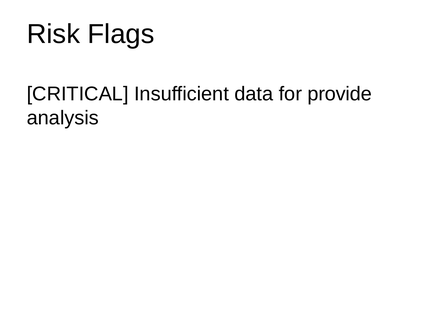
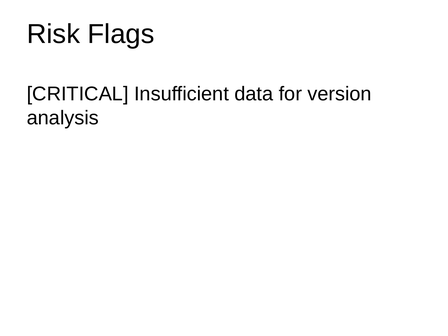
provide: provide -> version
